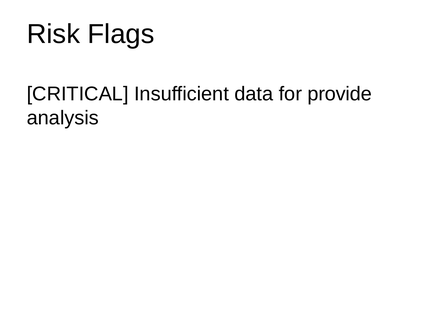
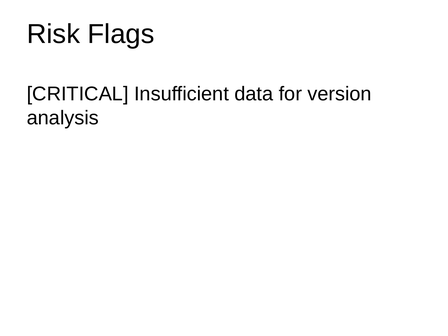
provide: provide -> version
